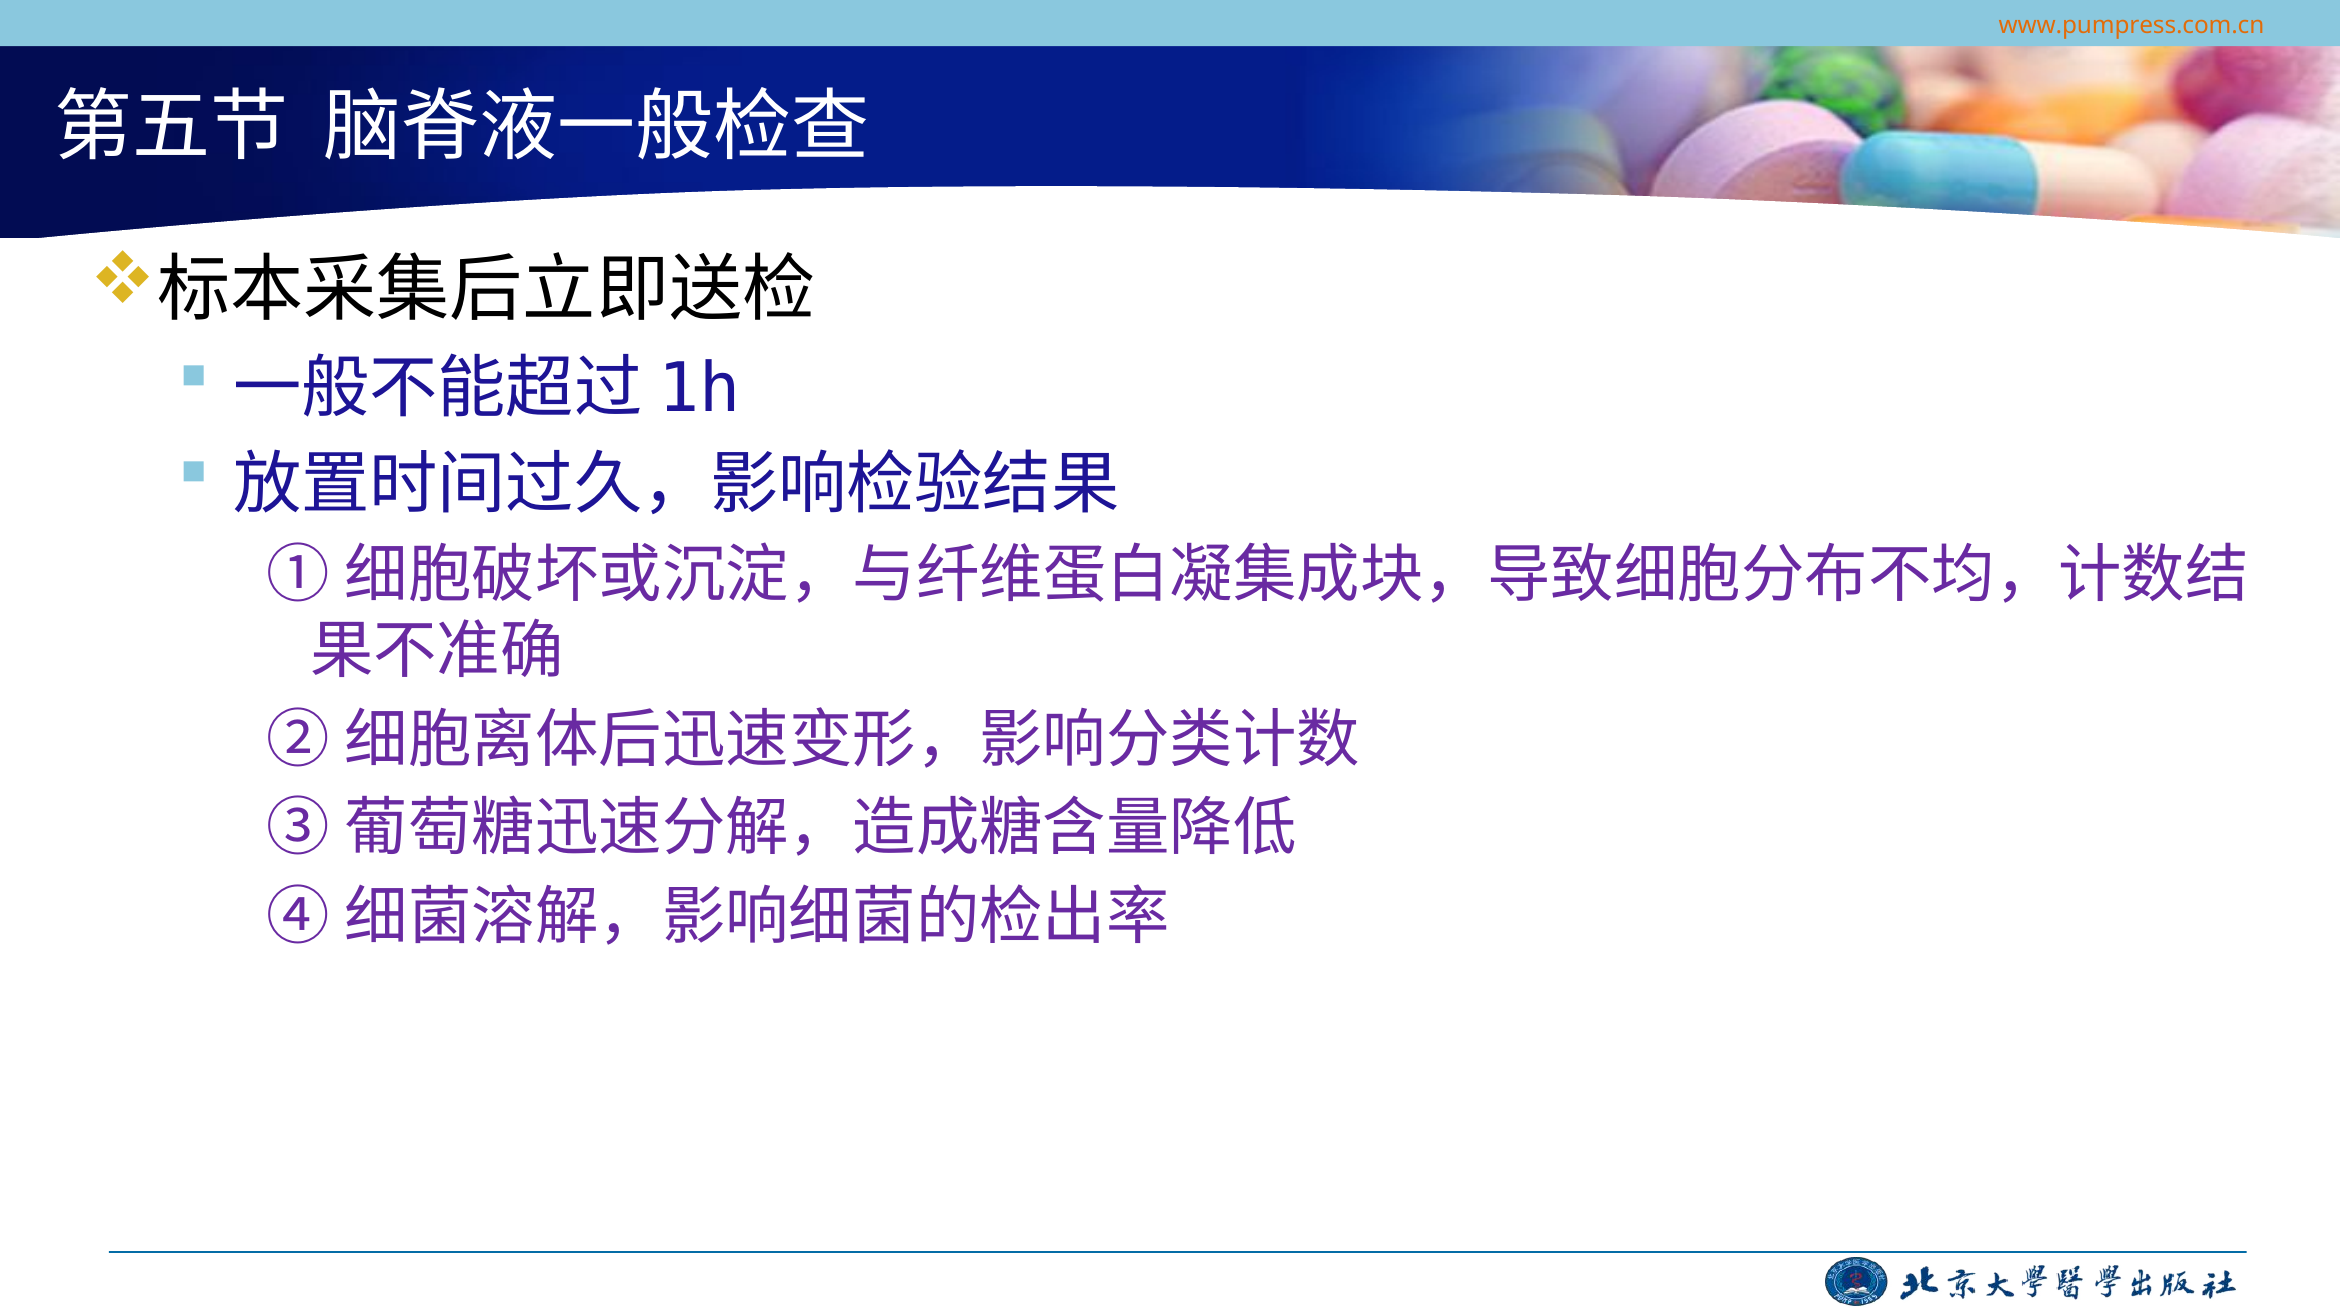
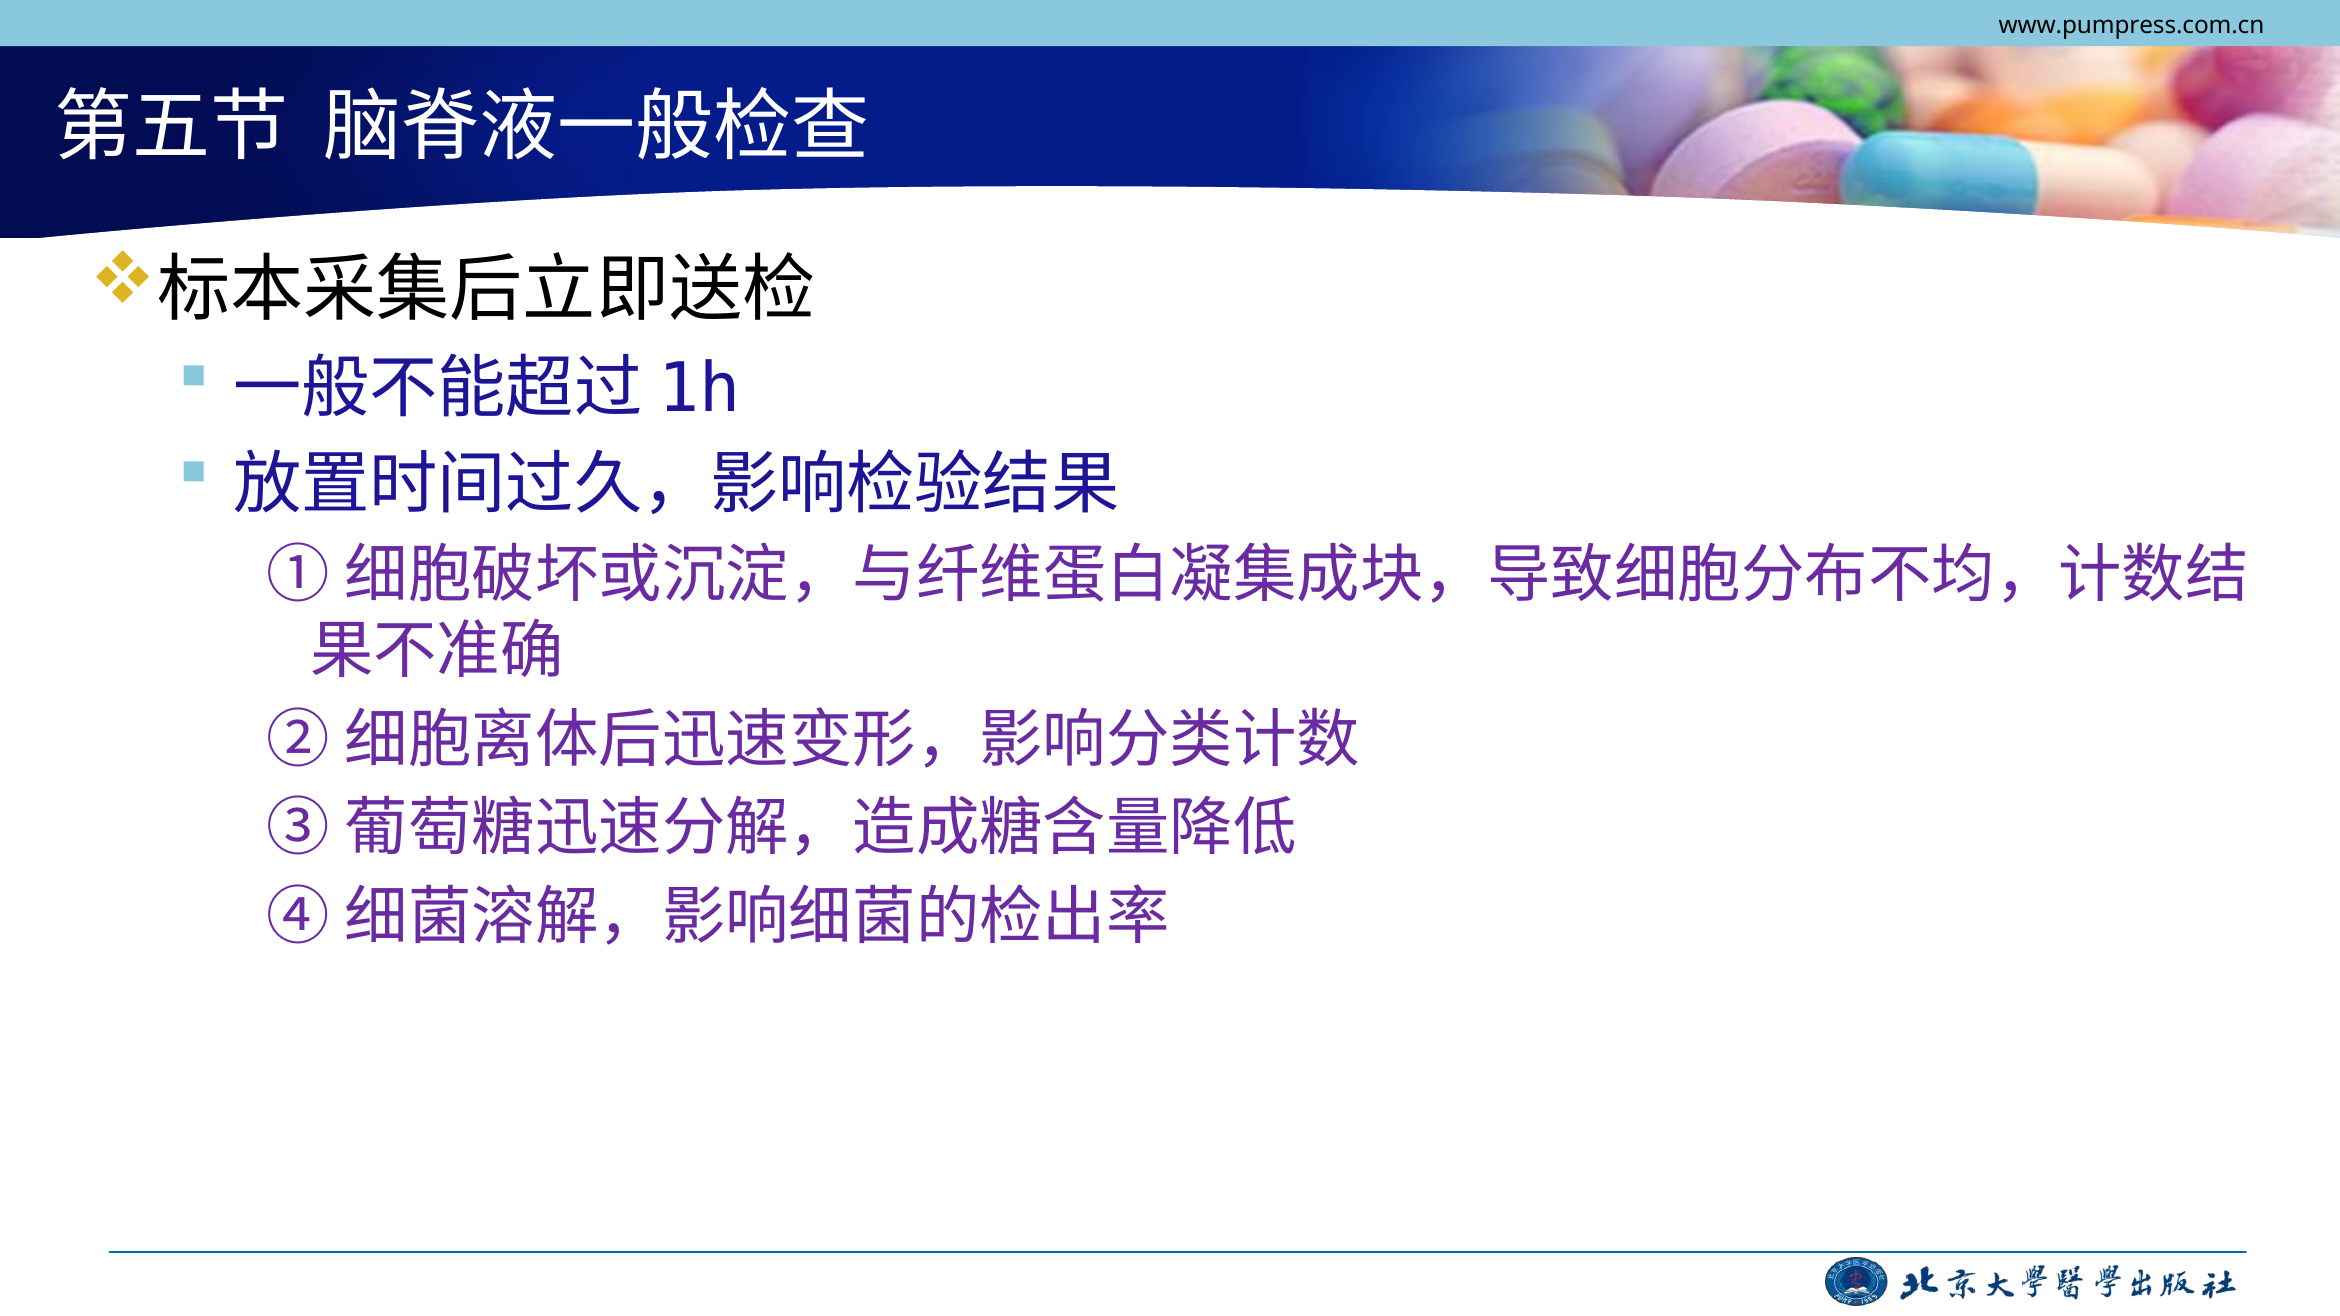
www.pumpress.com.cn colour: orange -> black
